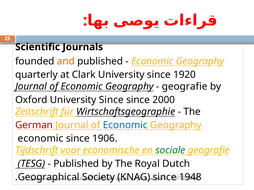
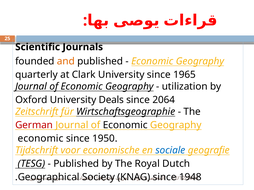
1920: 1920 -> 1965
geografie at (185, 87): geografie -> utilization
Oxford University Since: Since -> Deals
2000: 2000 -> 2064
Economic at (125, 125) colour: blue -> black
1906: 1906 -> 1950
sociale colour: green -> blue
